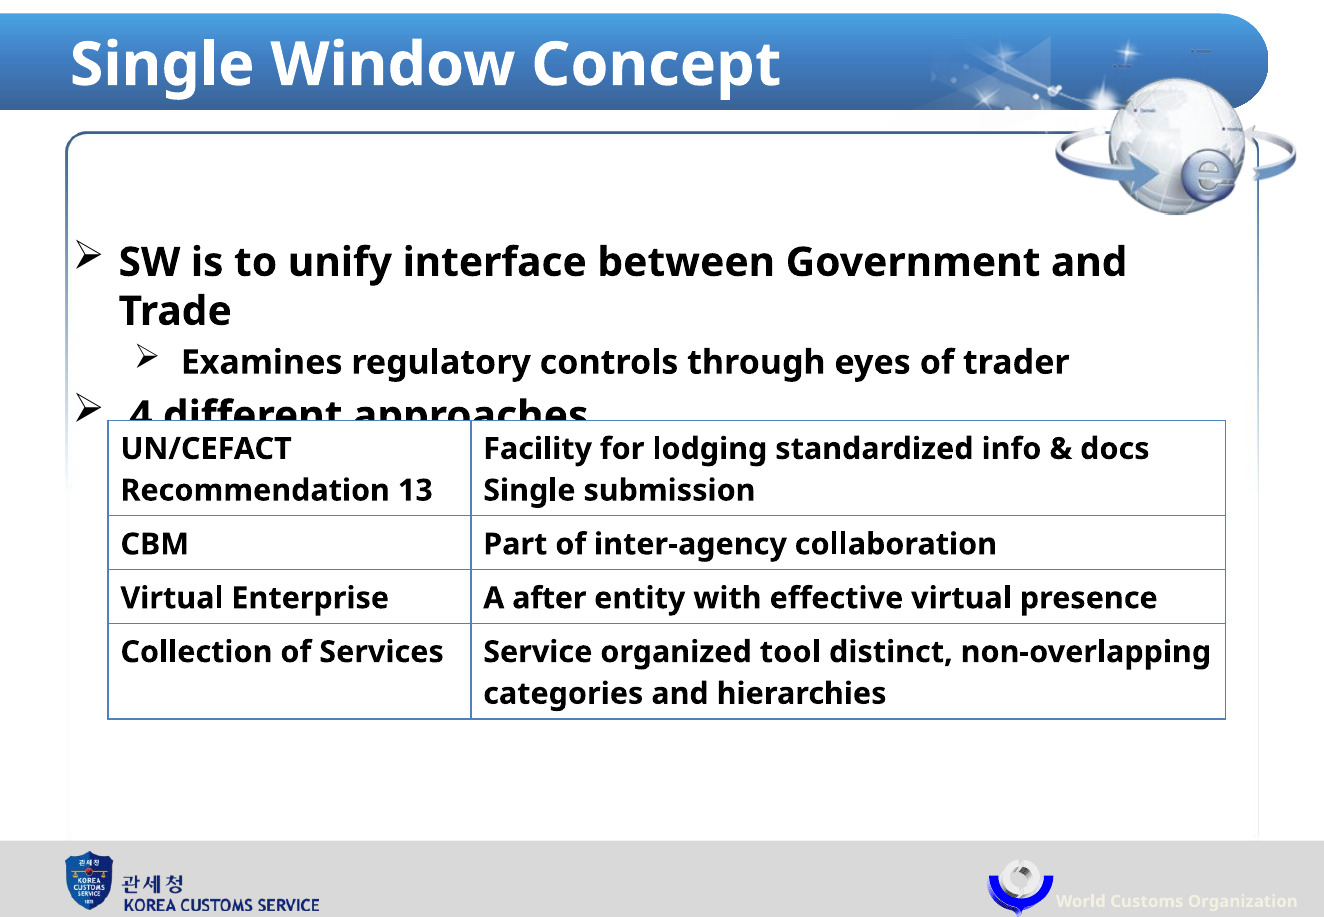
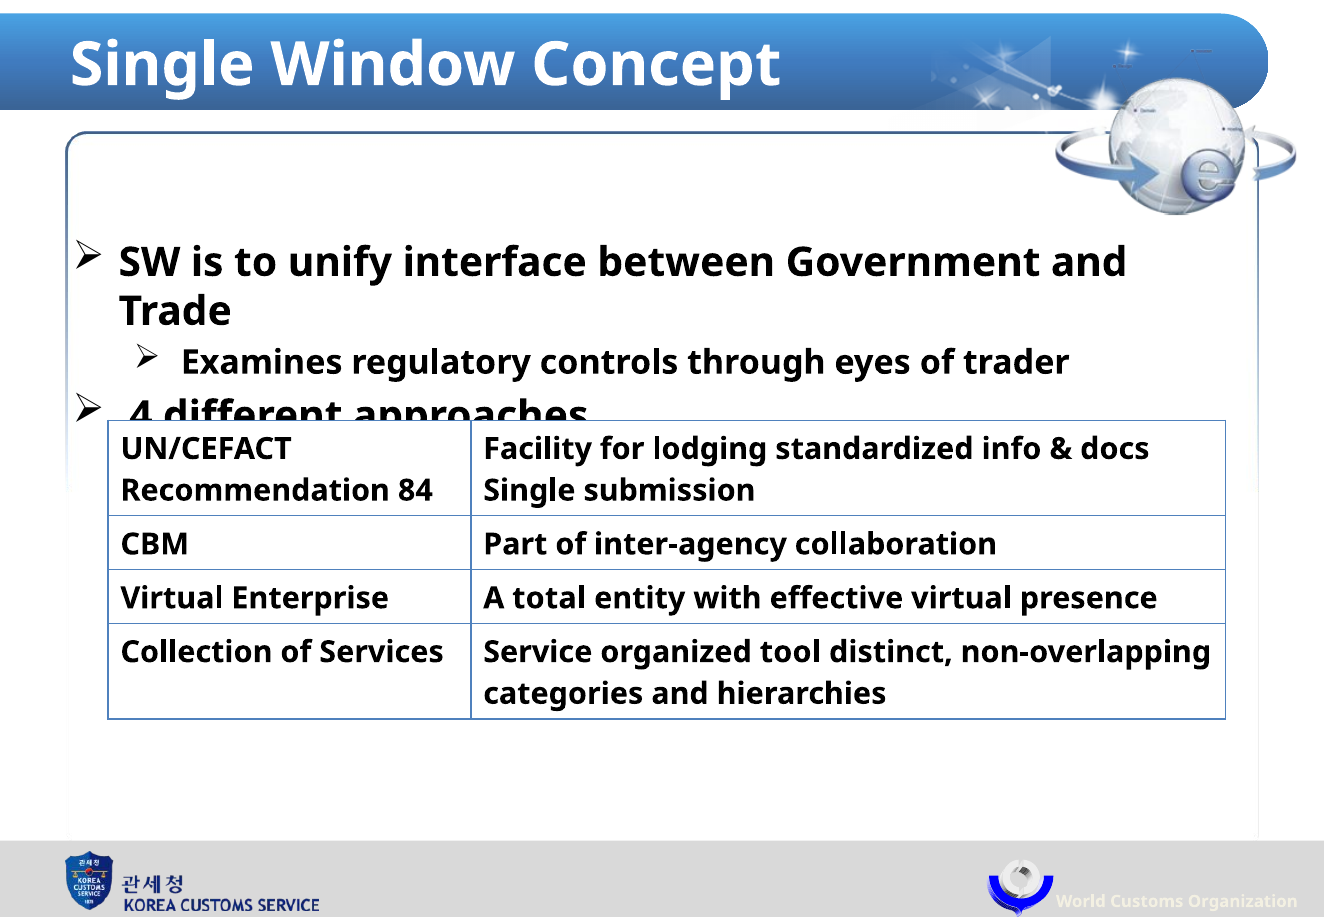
13: 13 -> 84
after: after -> total
